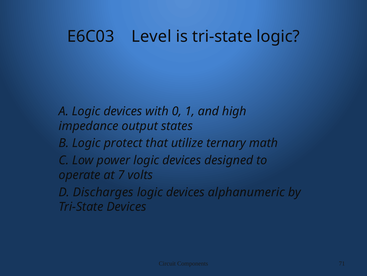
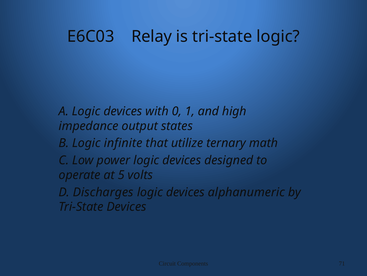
Level: Level -> Relay
protect: protect -> infinite
7: 7 -> 5
